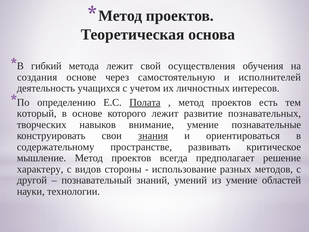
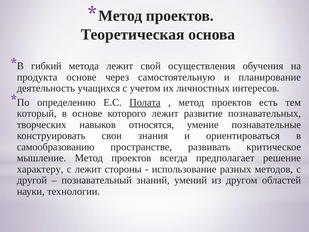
создания: создания -> продукта
исполнителей: исполнителей -> планирование
внимание: внимание -> относятся
знания underline: present -> none
содержательному: содержательному -> самообразованию
с видов: видов -> лежит
из умение: умение -> другом
